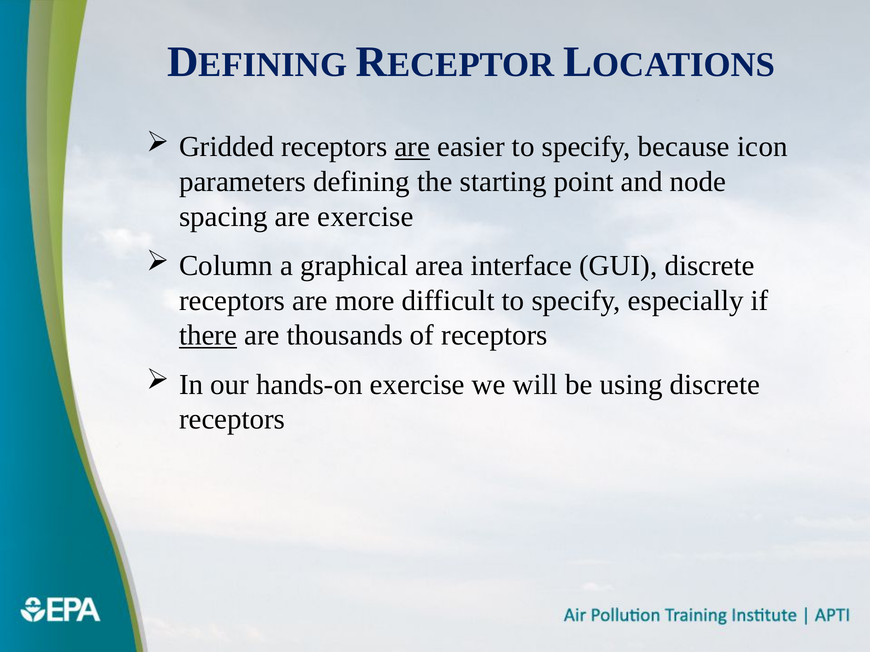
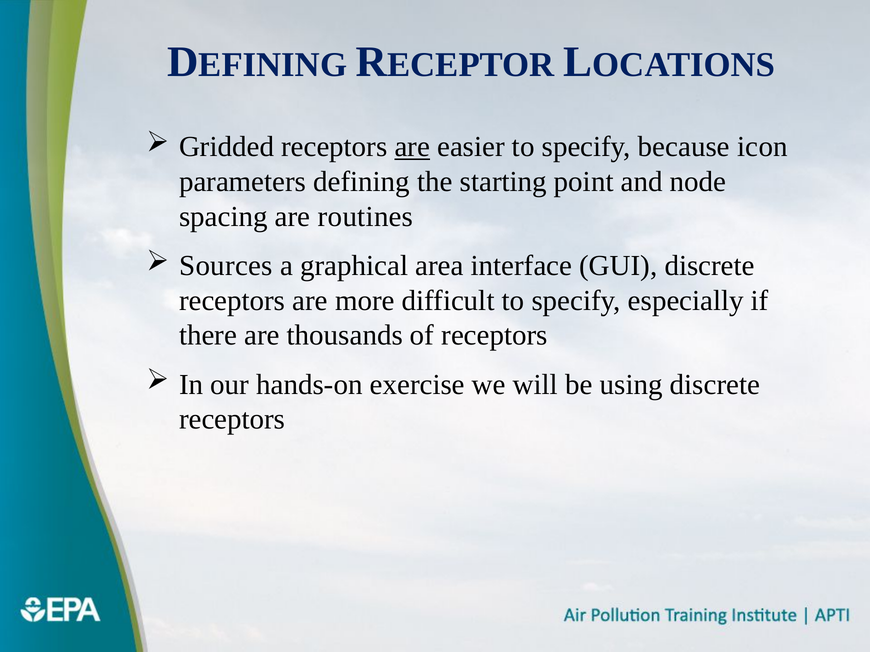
are exercise: exercise -> routines
Column: Column -> Sources
there underline: present -> none
